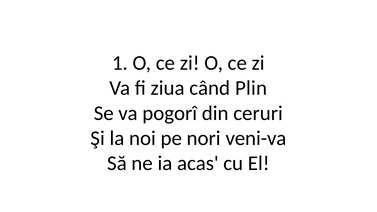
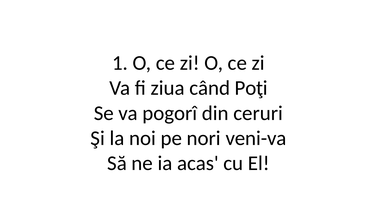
Plin: Plin -> Poţi
